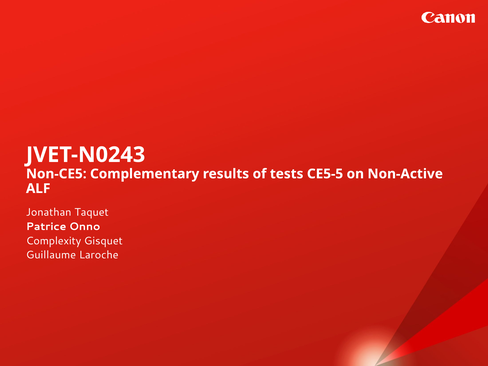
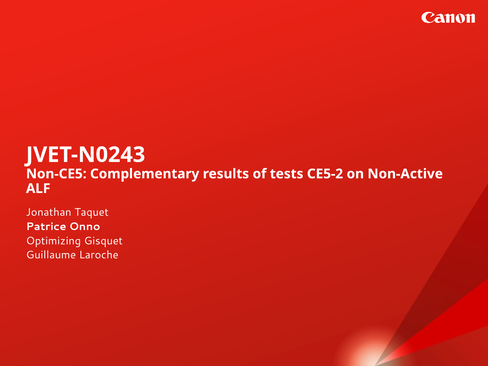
CE5-5: CE5-5 -> CE5-2
Complexity: Complexity -> Optimizing
